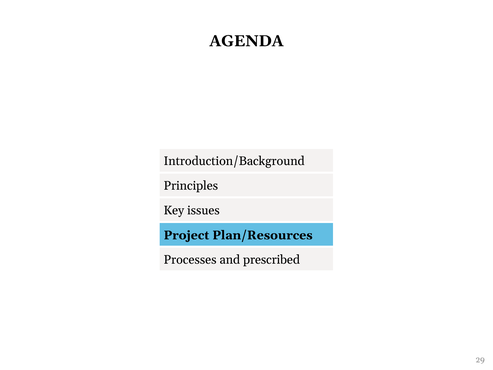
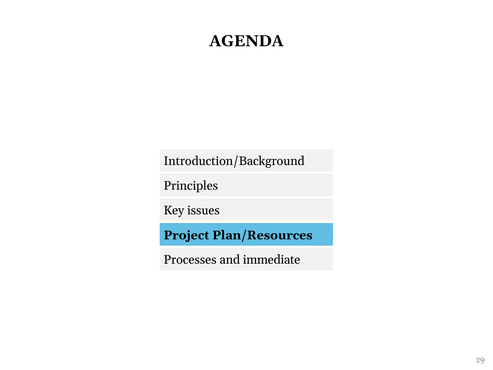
prescribed: prescribed -> immediate
